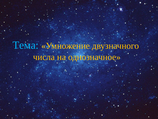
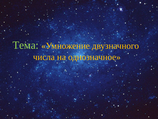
Тема colour: light blue -> light green
